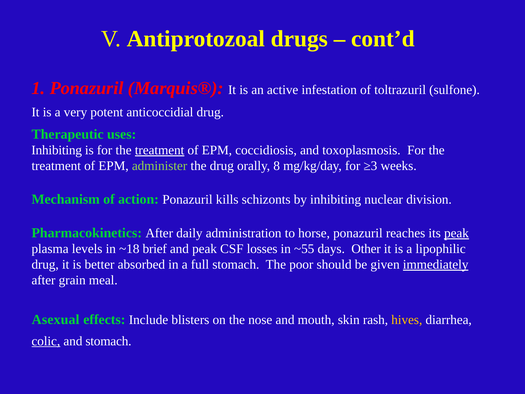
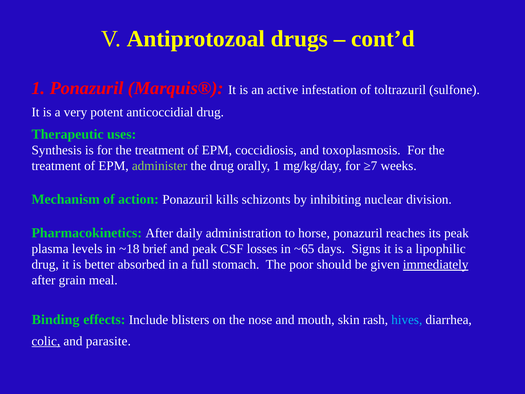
Inhibiting at (57, 150): Inhibiting -> Synthesis
treatment at (160, 150) underline: present -> none
orally 8: 8 -> 1
≥3: ≥3 -> ≥7
peak at (456, 233) underline: present -> none
~55: ~55 -> ~65
Other: Other -> Signs
Asexual: Asexual -> Binding
hives colour: yellow -> light blue
and stomach: stomach -> parasite
